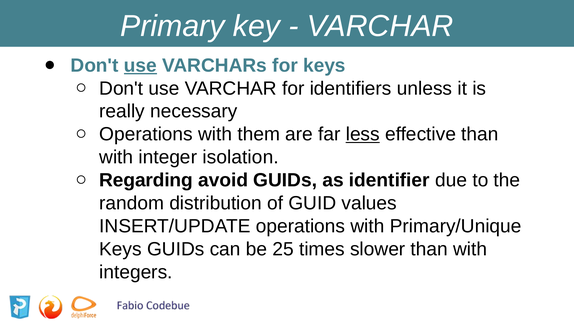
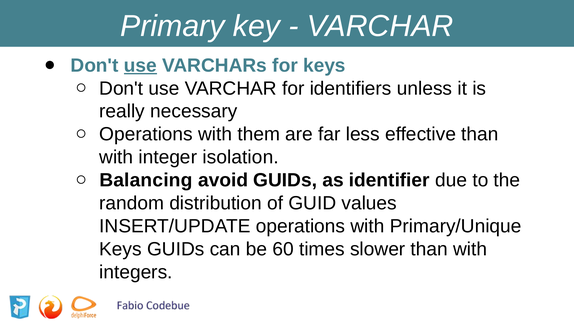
less underline: present -> none
Regarding: Regarding -> Balancing
25: 25 -> 60
